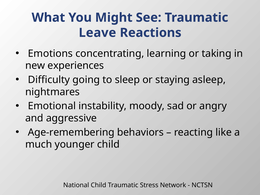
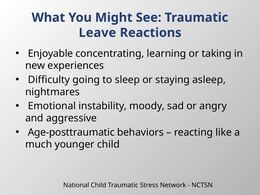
Emotions: Emotions -> Enjoyable
Age-remembering: Age-remembering -> Age-posttraumatic
